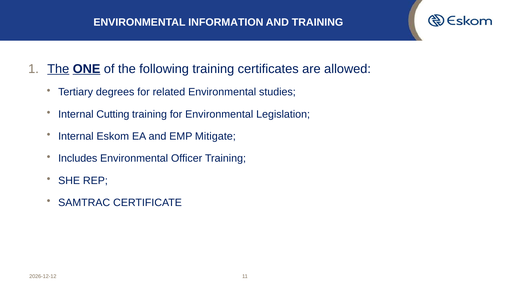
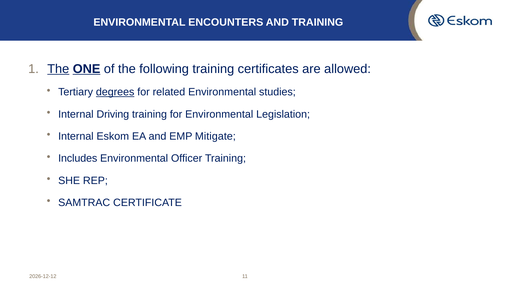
INFORMATION: INFORMATION -> ENCOUNTERS
degrees underline: none -> present
Cutting: Cutting -> Driving
